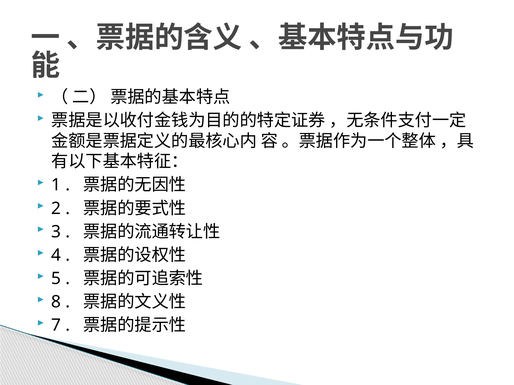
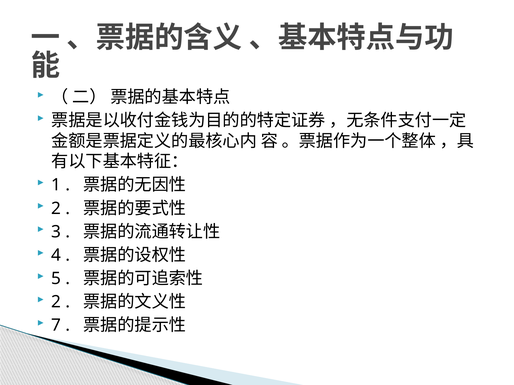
8 at (56, 302): 8 -> 2
